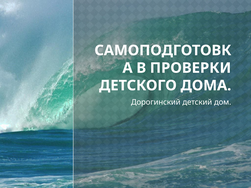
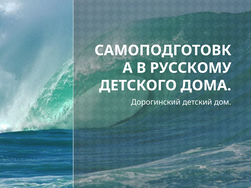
ПРОВЕРКИ: ПРОВЕРКИ -> РУССКОМУ
